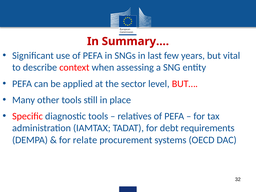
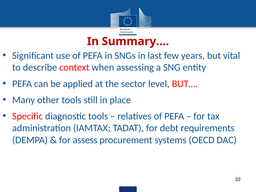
relate: relate -> assess
